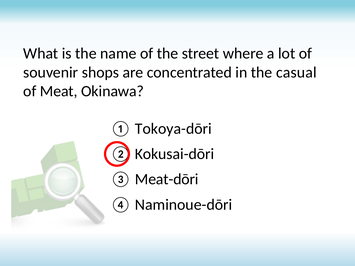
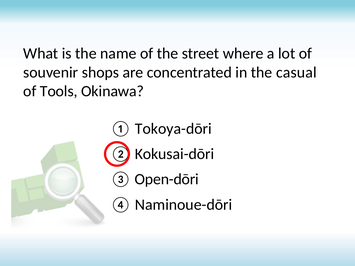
Meat: Meat -> Tools
Meat-dōri: Meat-dōri -> Open-dōri
